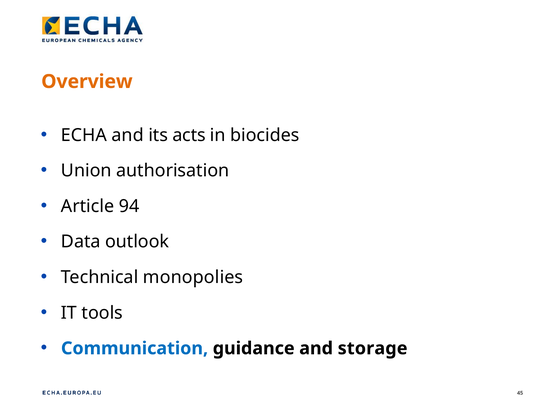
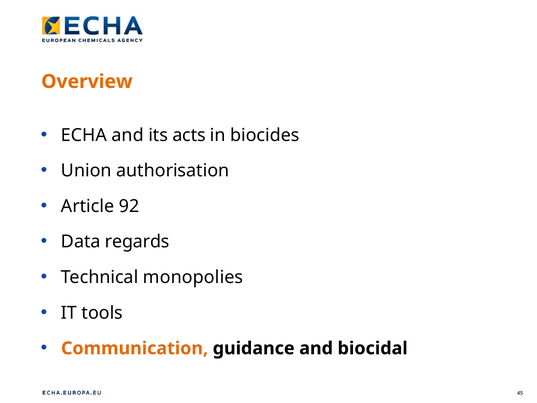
94: 94 -> 92
outlook: outlook -> regards
Communication colour: blue -> orange
storage: storage -> biocidal
